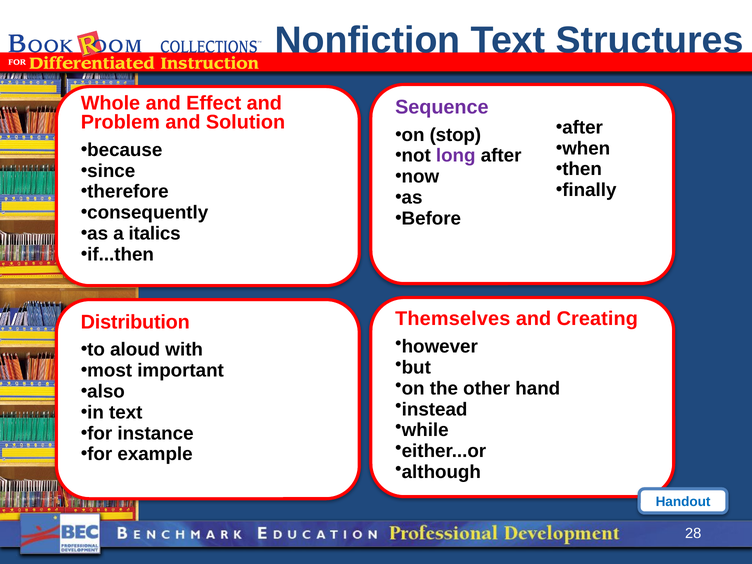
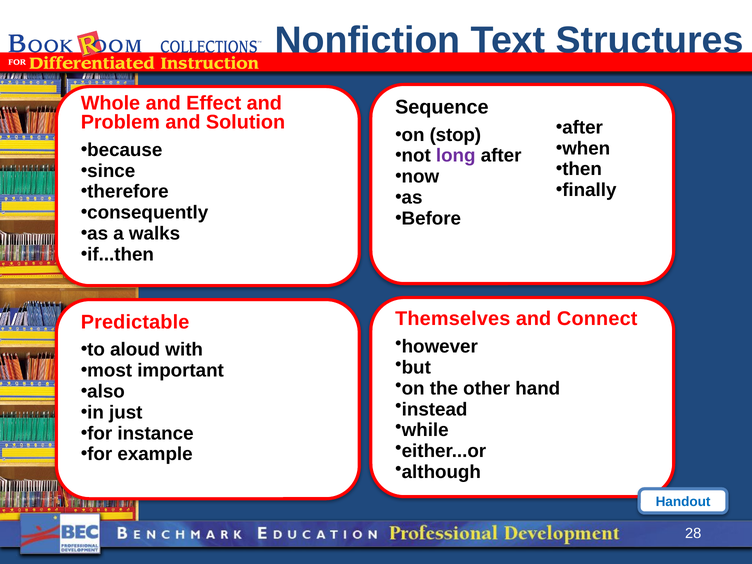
Sequence colour: purple -> black
italics: italics -> walks
Creating: Creating -> Connect
Distribution: Distribution -> Predictable
in text: text -> just
